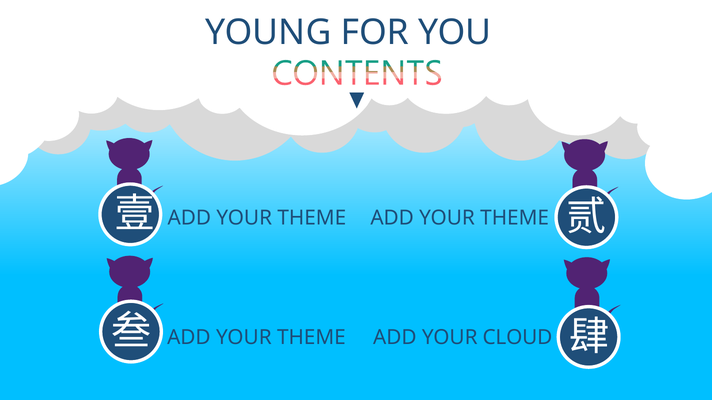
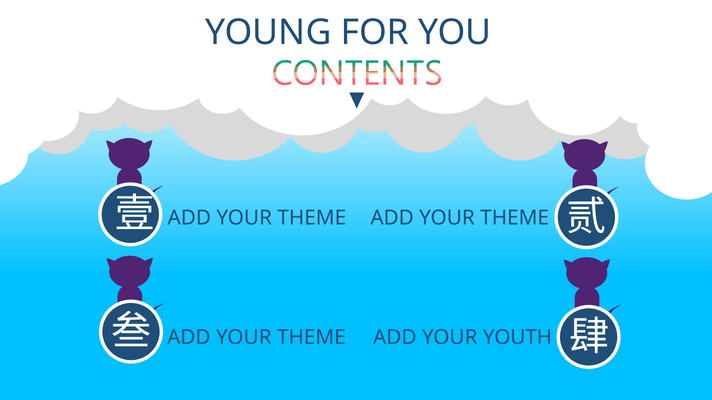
CLOUD: CLOUD -> YOUTH
